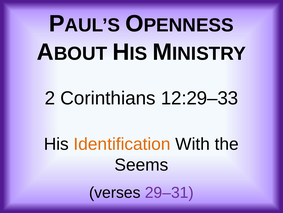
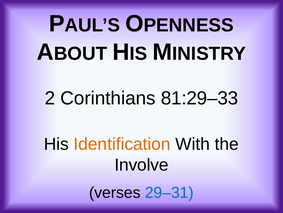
12:29–33: 12:29–33 -> 81:29–33
Seems: Seems -> Involve
29–31 colour: purple -> blue
